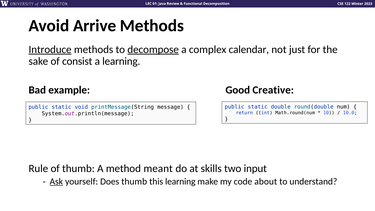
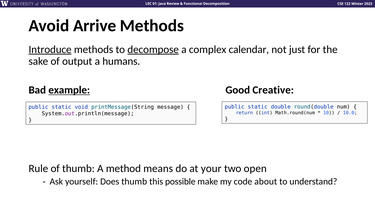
consist: consist -> output
a learning: learning -> humans
example underline: none -> present
meant: meant -> means
skills: skills -> your
input: input -> open
Ask underline: present -> none
this learning: learning -> possible
